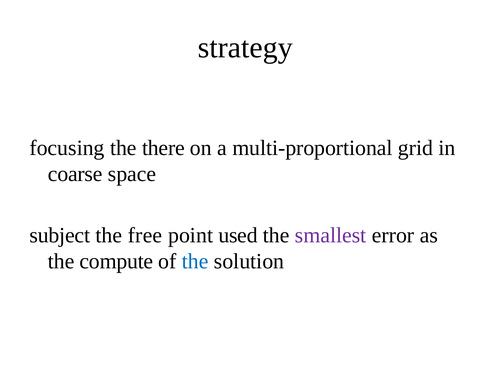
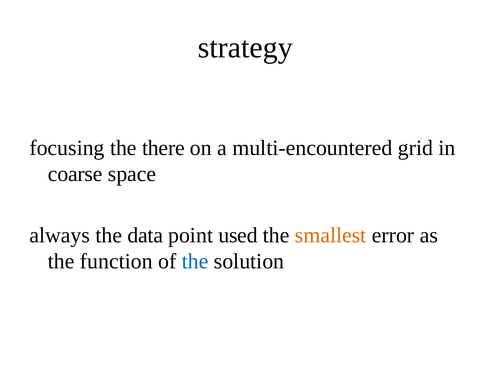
multi-proportional: multi-proportional -> multi-encountered
subject: subject -> always
free: free -> data
smallest colour: purple -> orange
compute: compute -> function
